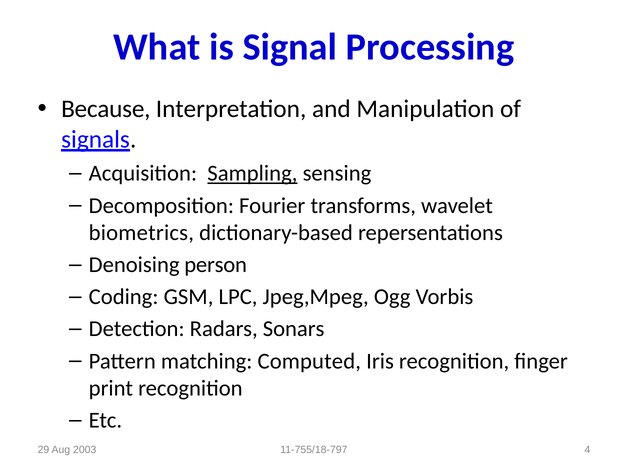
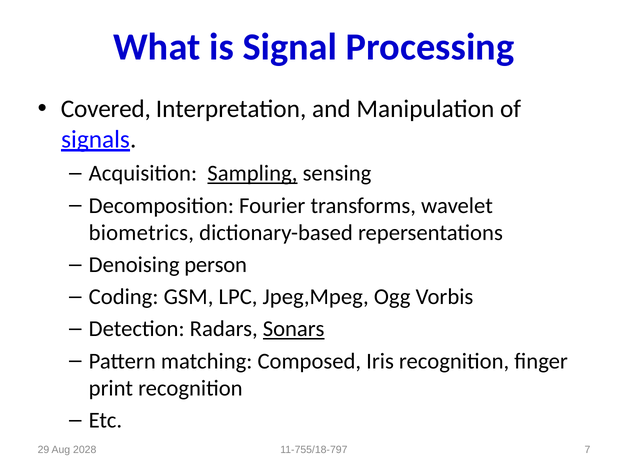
Because: Because -> Covered
Sonars underline: none -> present
Computed: Computed -> Composed
2003: 2003 -> 2028
4: 4 -> 7
